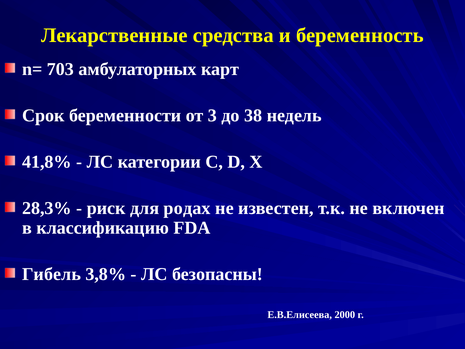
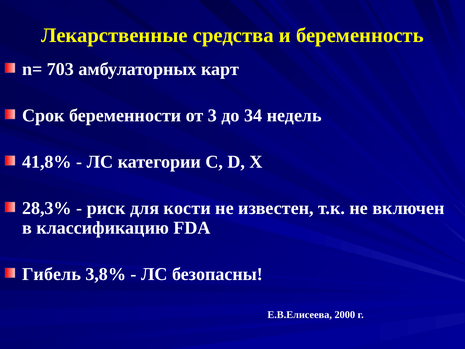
38: 38 -> 34
родах: родах -> кости
